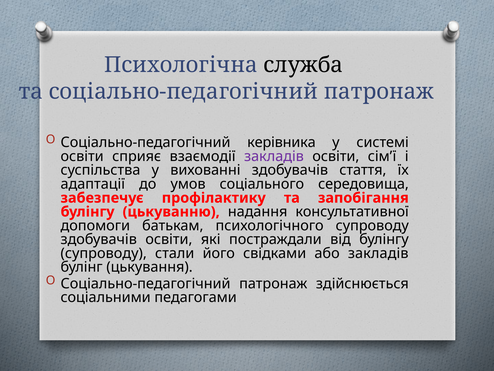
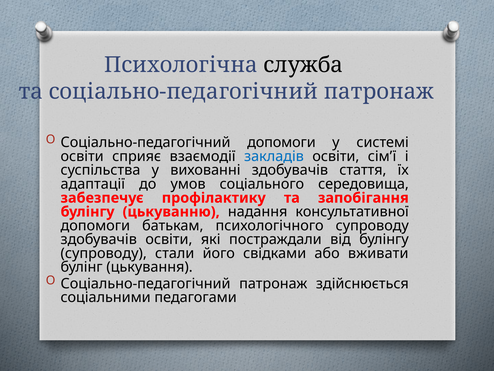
Соціально-педагогічний керівника: керівника -> допомоги
закладів at (274, 156) colour: purple -> blue
або закладів: закладів -> вживати
